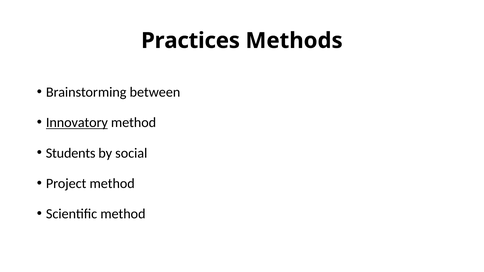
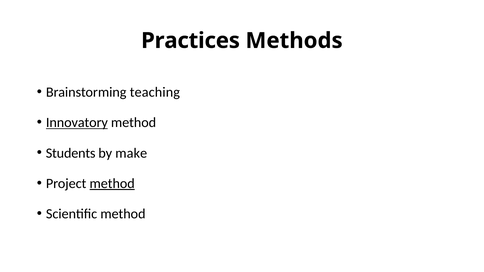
between: between -> teaching
social: social -> make
method at (112, 184) underline: none -> present
